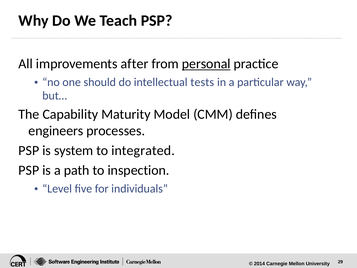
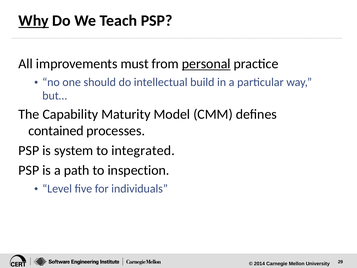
Why underline: none -> present
after: after -> must
tests: tests -> build
engineers: engineers -> contained
